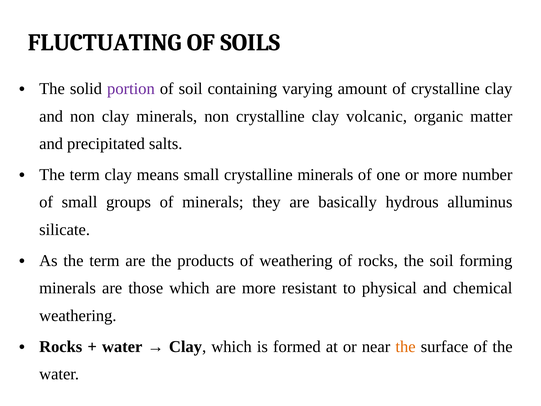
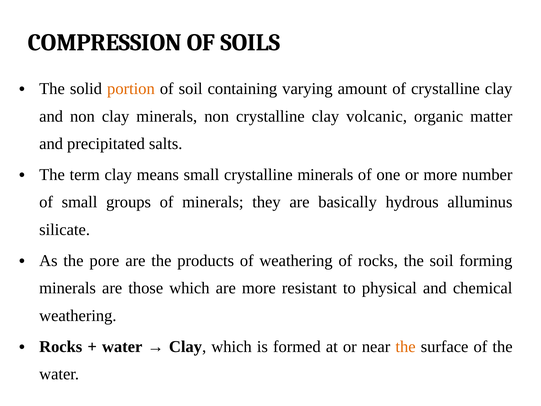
FLUCTUATING: FLUCTUATING -> COMPRESSION
portion colour: purple -> orange
As the term: term -> pore
